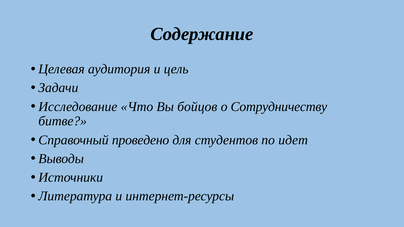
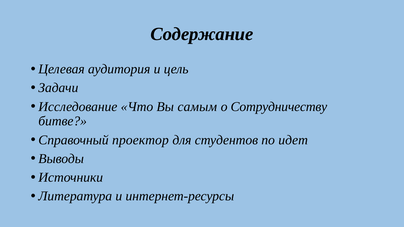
бойцов: бойцов -> самым
проведено: проведено -> проектор
